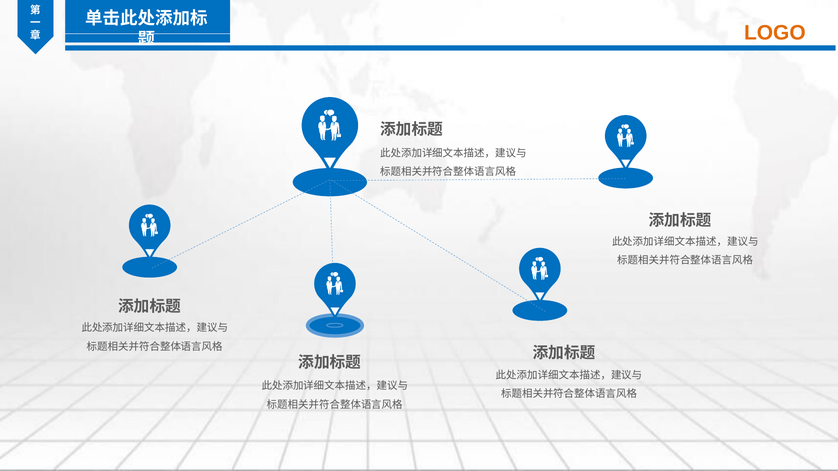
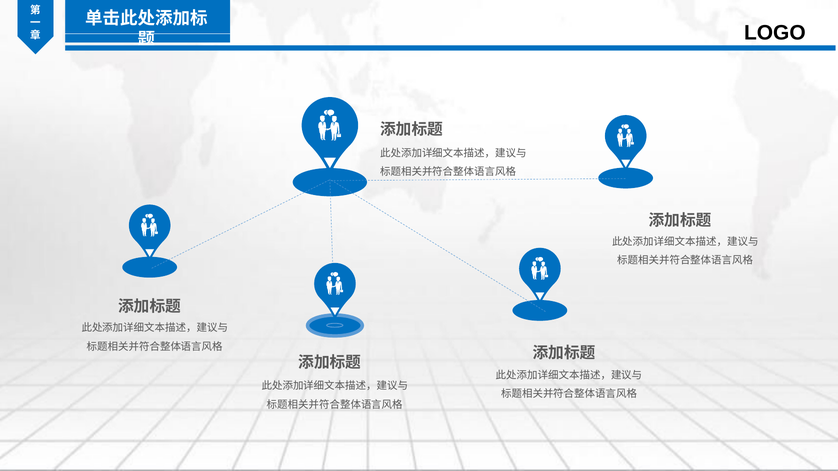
LOGO colour: orange -> black
